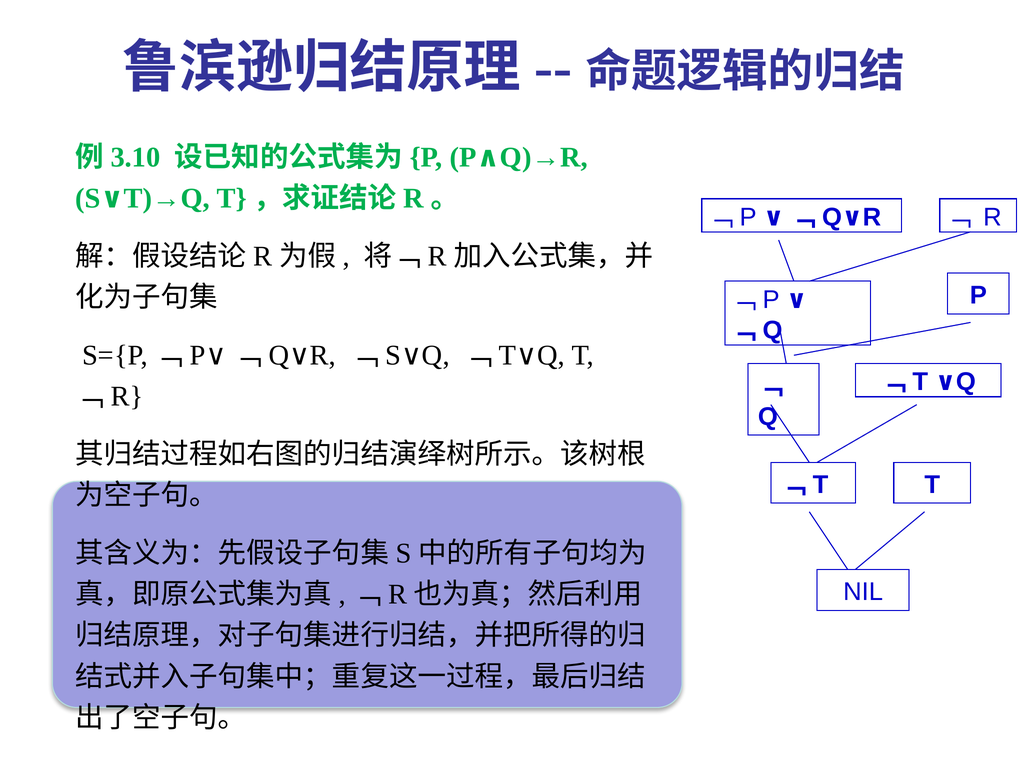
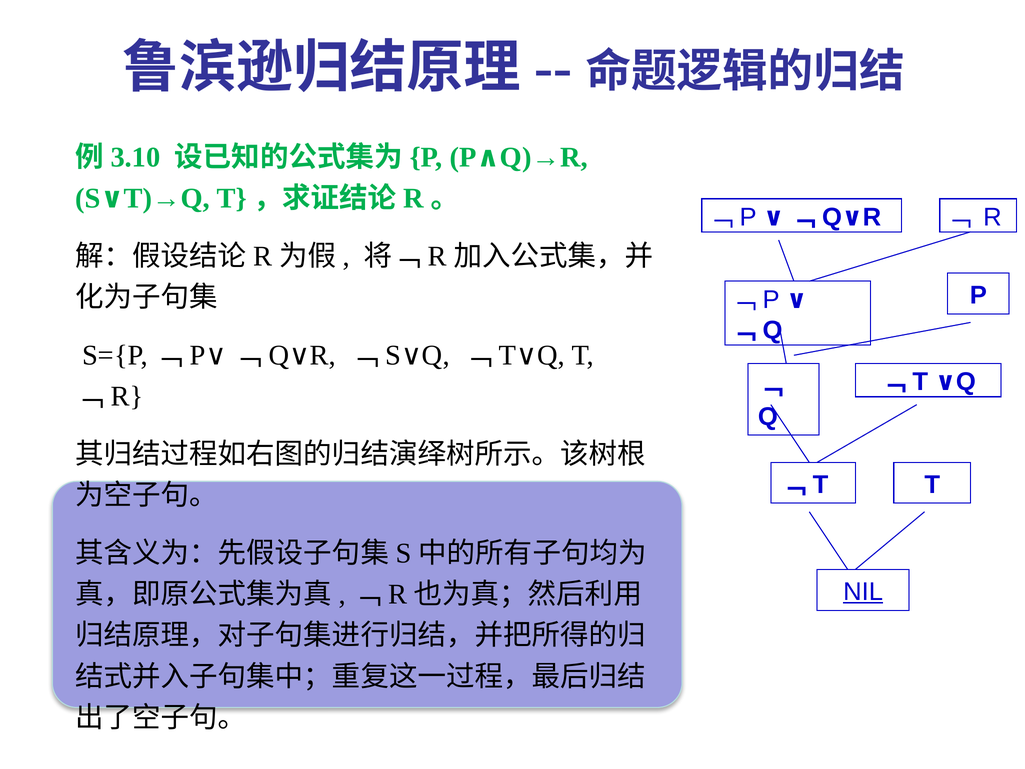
NIL underline: none -> present
